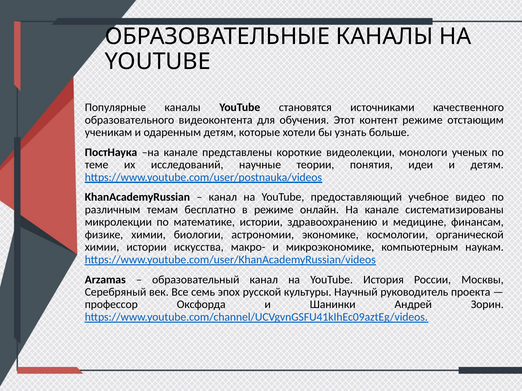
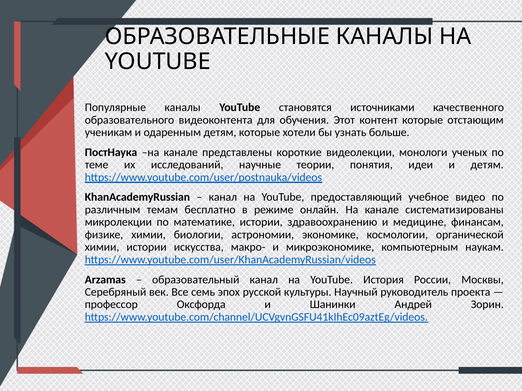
контент режиме: режиме -> которые
